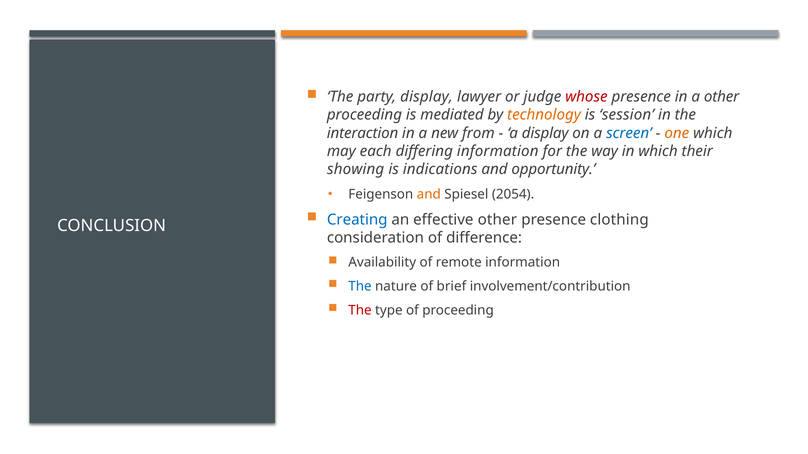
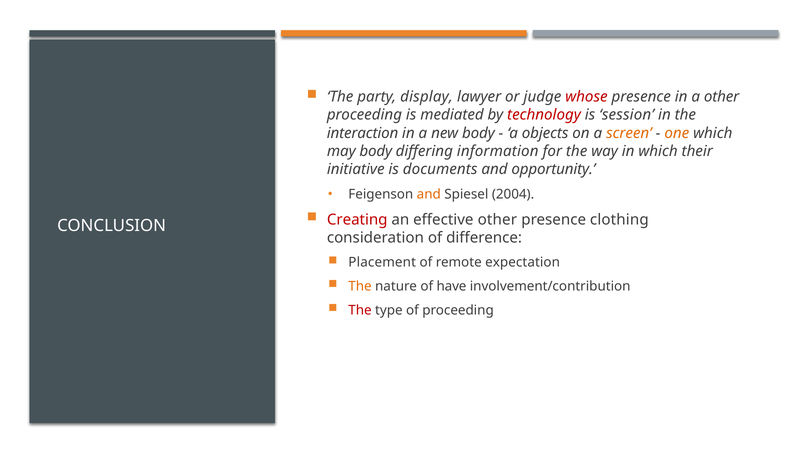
technology colour: orange -> red
new from: from -> body
a display: display -> objects
screen colour: blue -> orange
may each: each -> body
showing: showing -> initiative
indications: indications -> documents
2054: 2054 -> 2004
Creating colour: blue -> red
Availability: Availability -> Placement
remote information: information -> expectation
The at (360, 287) colour: blue -> orange
brief: brief -> have
